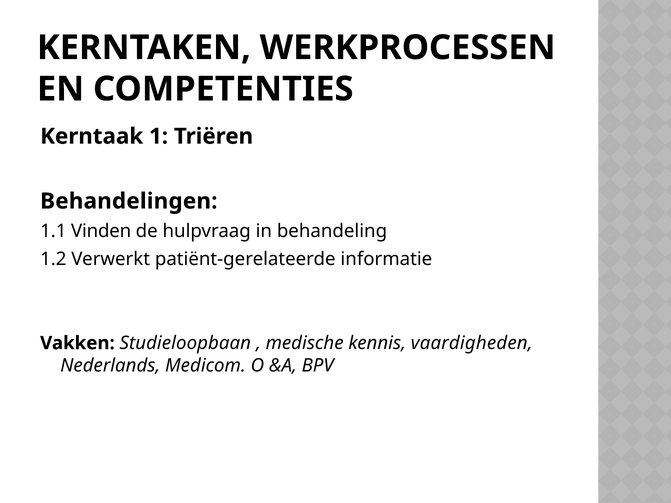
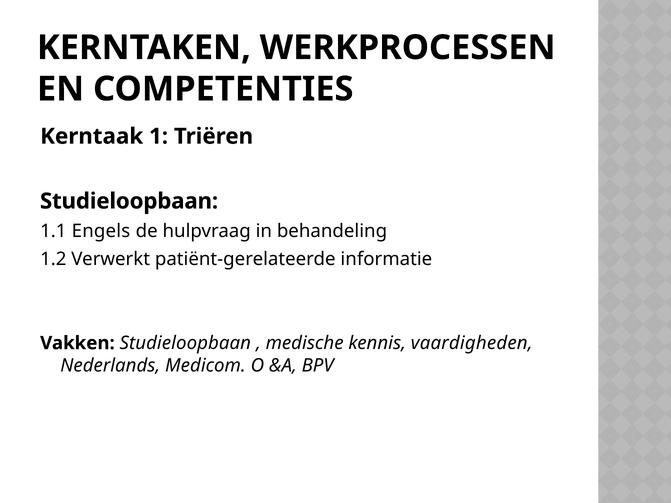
Behandelingen at (129, 201): Behandelingen -> Studieloopbaan
Vinden: Vinden -> Engels
